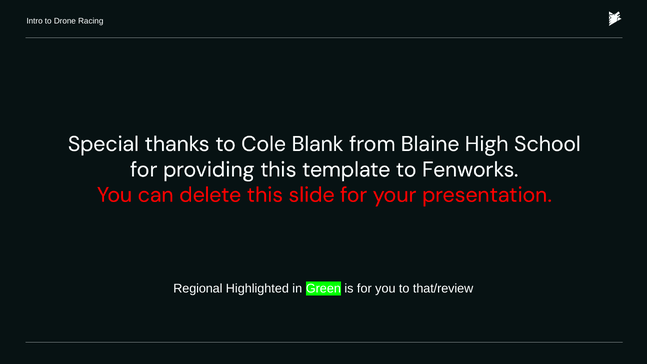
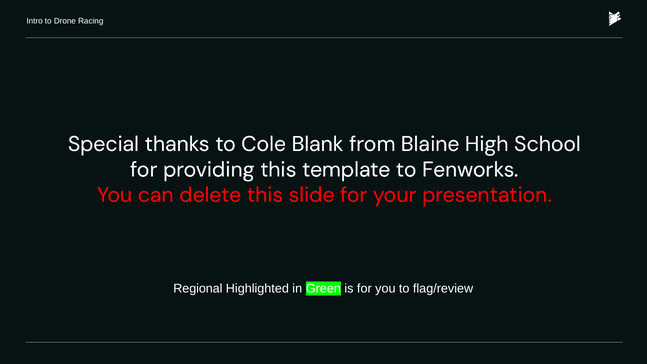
that/review: that/review -> flag/review
